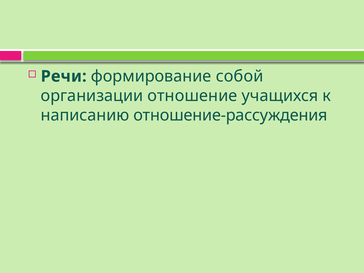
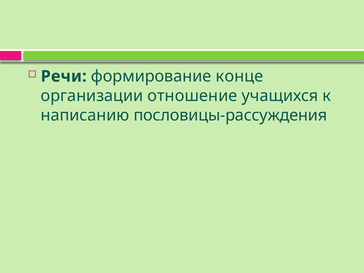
собой: собой -> конце
отношение-рассуждения: отношение-рассуждения -> пословицы-рассуждения
